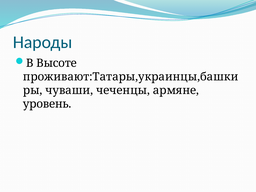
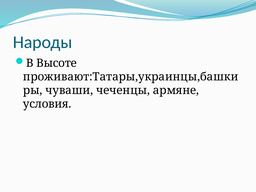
уровень: уровень -> условия
